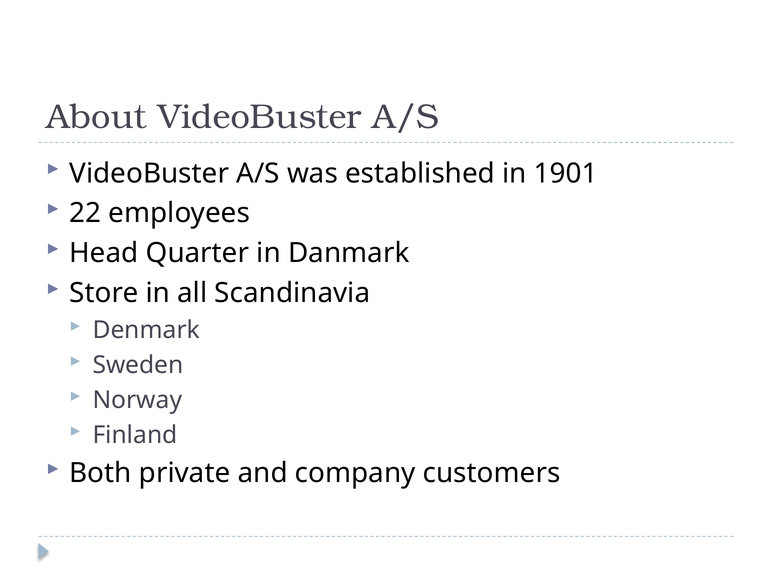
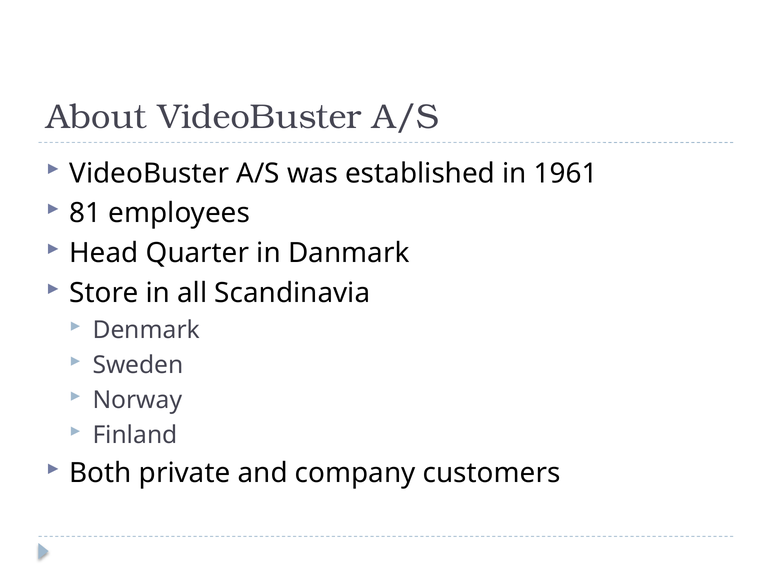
1901: 1901 -> 1961
22: 22 -> 81
